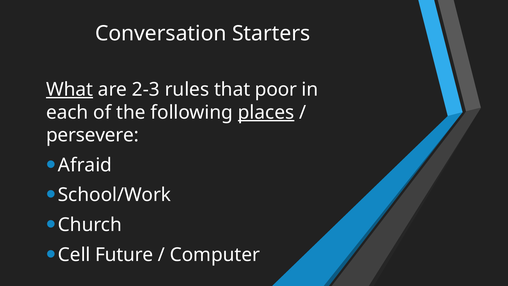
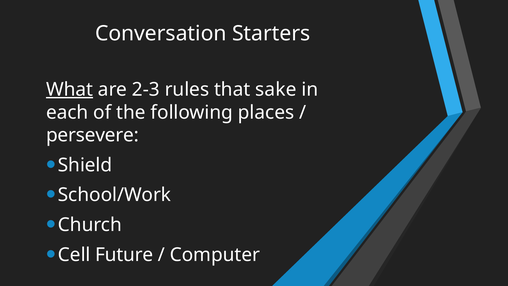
poor: poor -> sake
places underline: present -> none
Afraid: Afraid -> Shield
